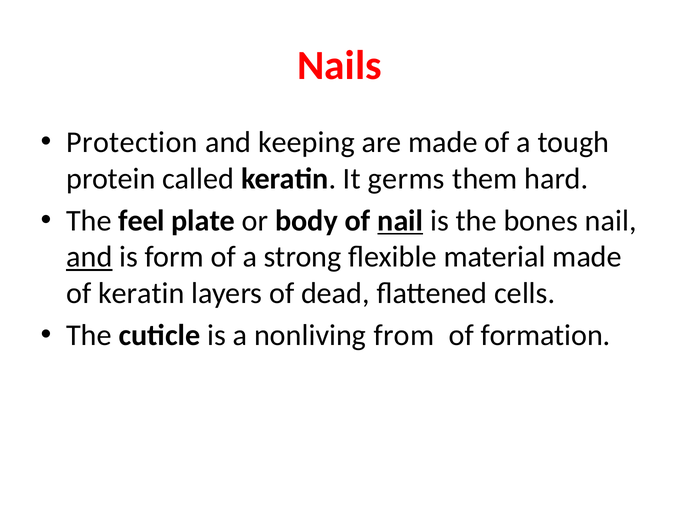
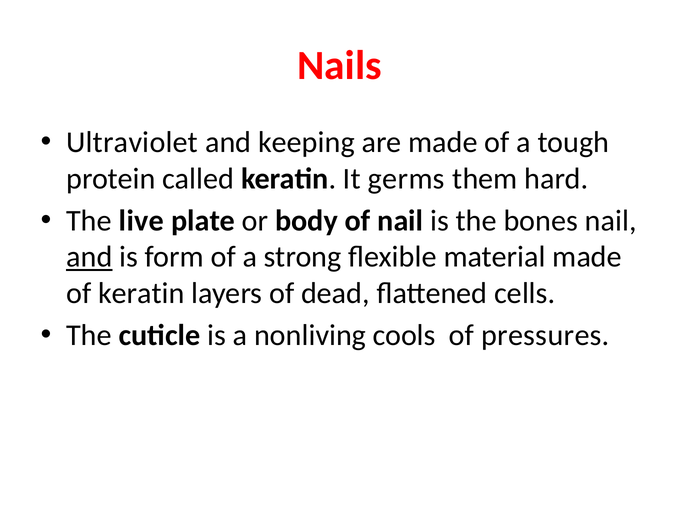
Protection: Protection -> Ultraviolet
feel: feel -> live
nail at (400, 221) underline: present -> none
from: from -> cools
formation: formation -> pressures
